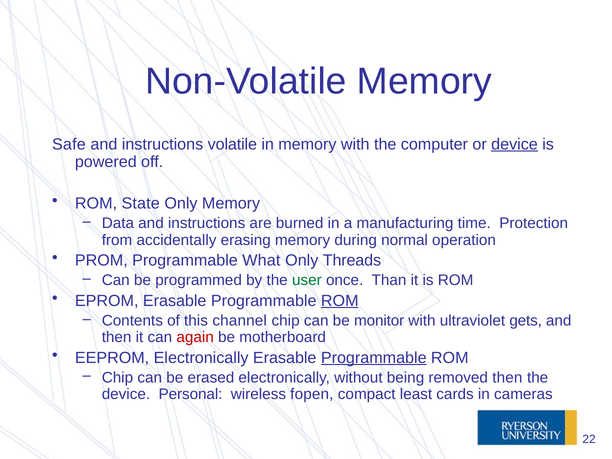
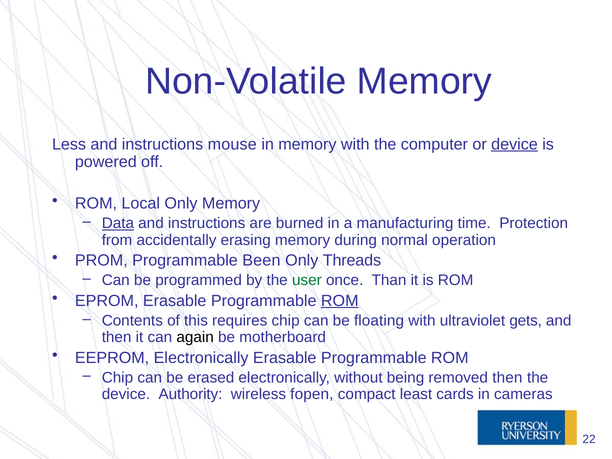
Safe: Safe -> Less
volatile: volatile -> mouse
State: State -> Local
Data underline: none -> present
What: What -> Been
channel: channel -> requires
monitor: monitor -> floating
again colour: red -> black
Programmable at (374, 358) underline: present -> none
Personal: Personal -> Authority
